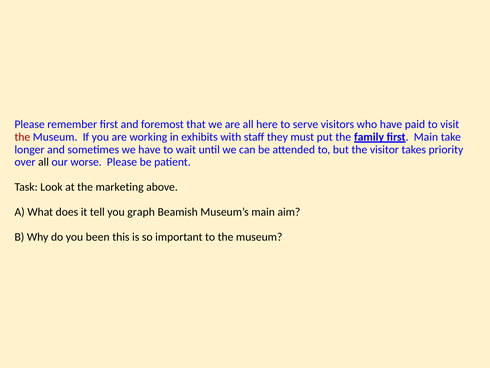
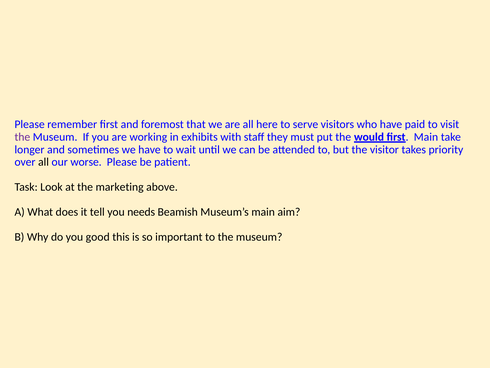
the at (22, 137) colour: red -> purple
family: family -> would
graph: graph -> needs
been: been -> good
